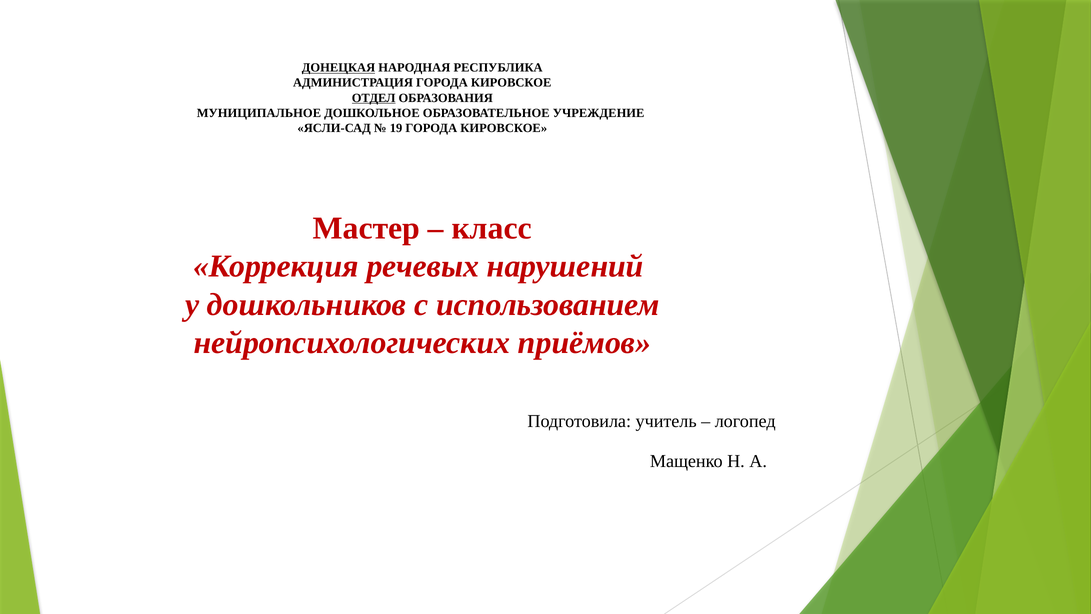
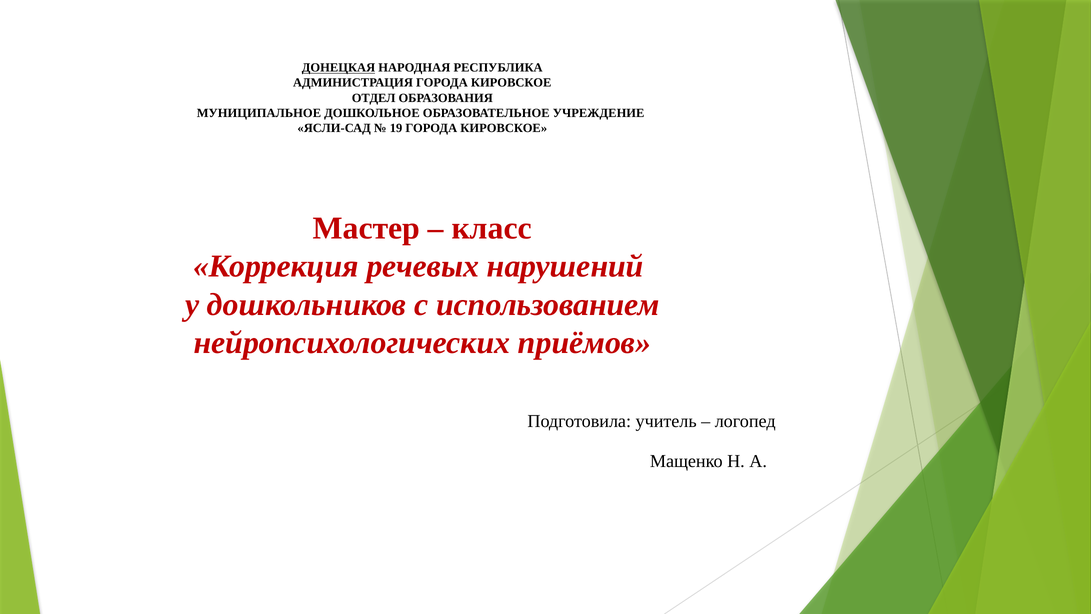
ОТДЕЛ underline: present -> none
